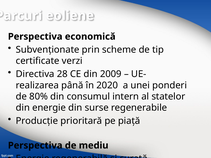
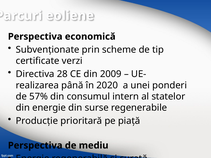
80%: 80% -> 57%
